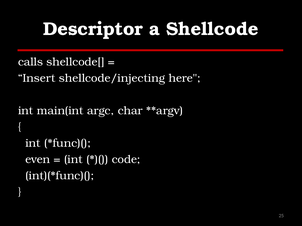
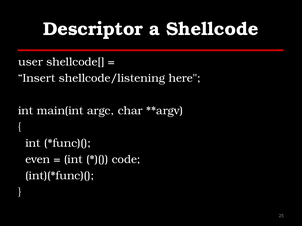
calls: calls -> user
shellcode/injecting: shellcode/injecting -> shellcode/listening
